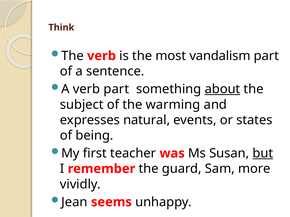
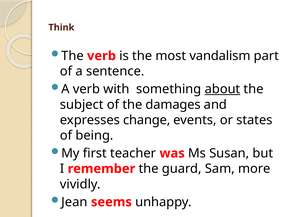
verb part: part -> with
warming: warming -> damages
natural: natural -> change
but underline: present -> none
